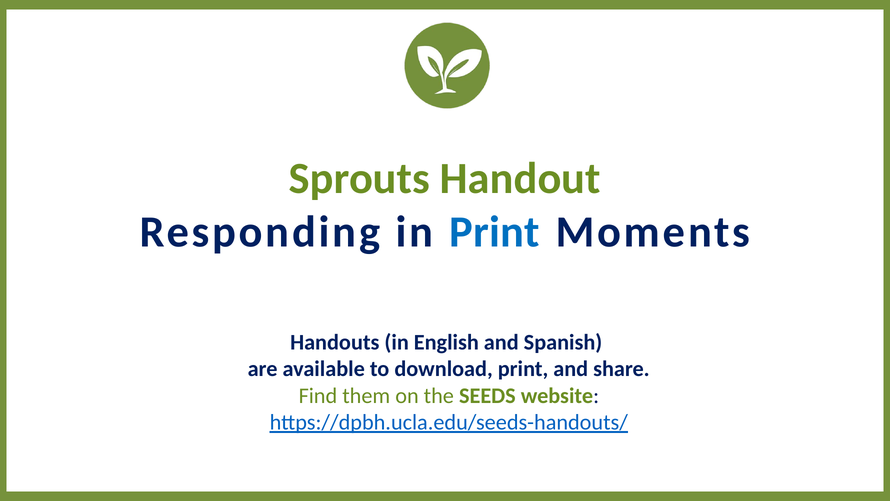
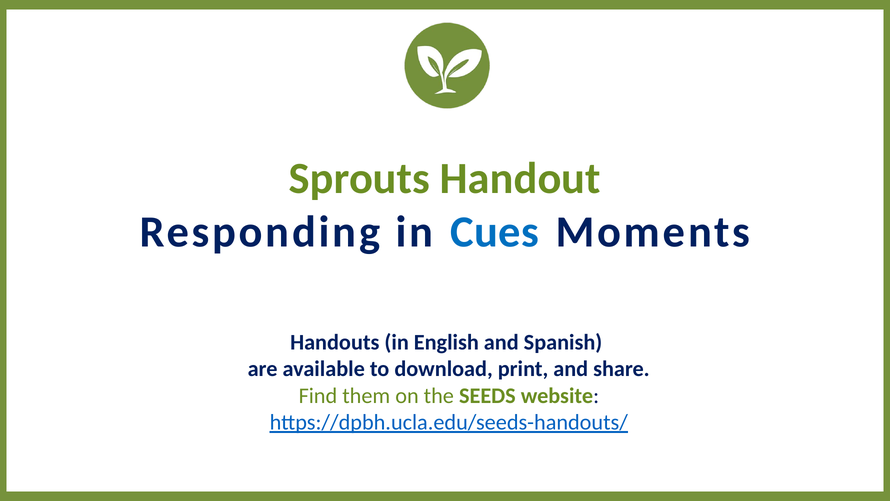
in Print: Print -> Cues
